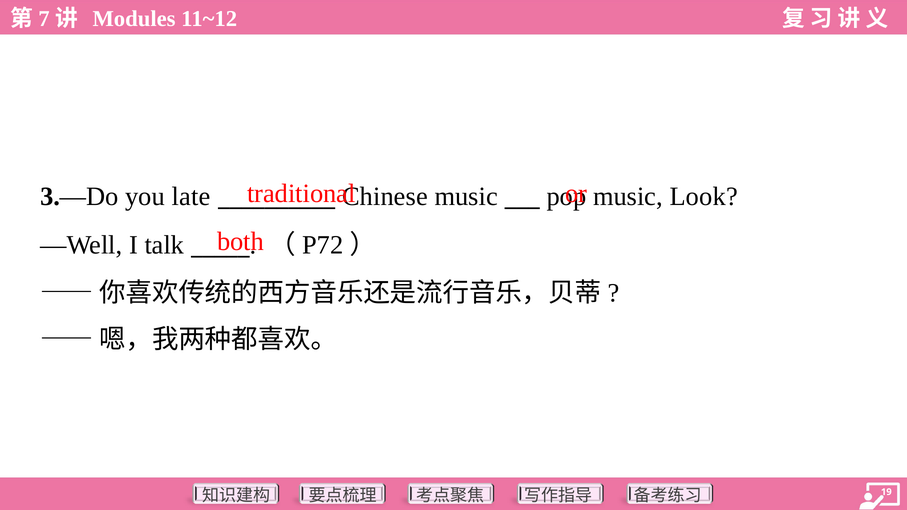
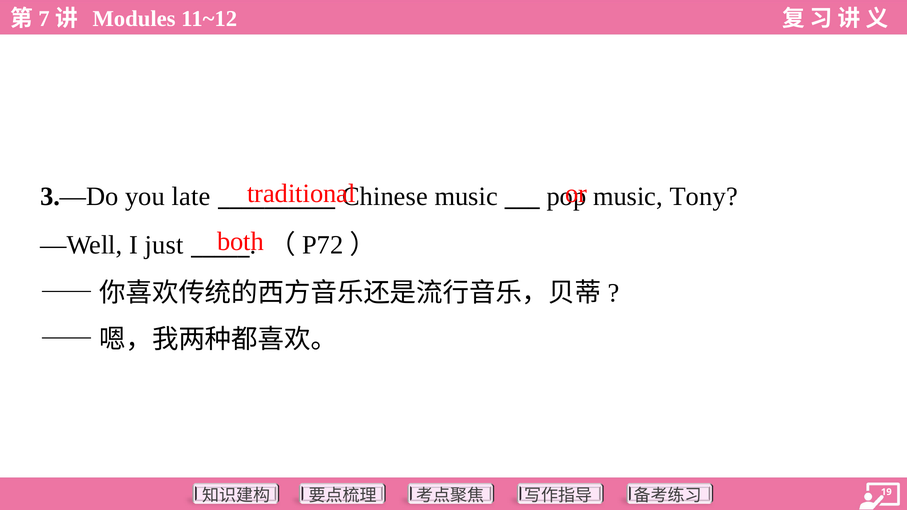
Look: Look -> Tony
talk: talk -> just
